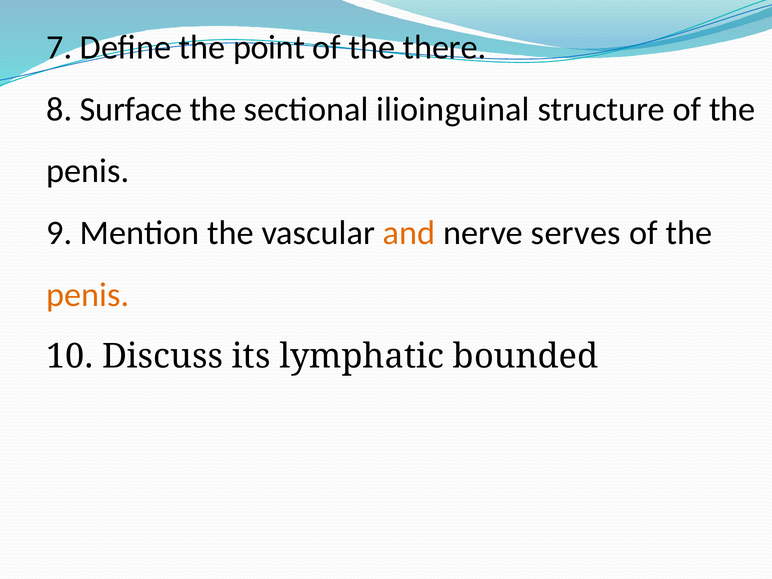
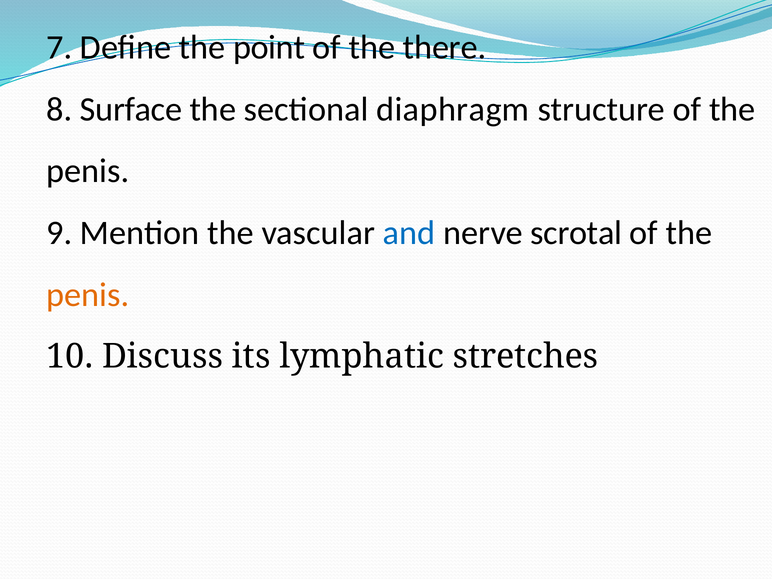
ilioinguinal: ilioinguinal -> diaphragm
and colour: orange -> blue
serves: serves -> scrotal
bounded: bounded -> stretches
